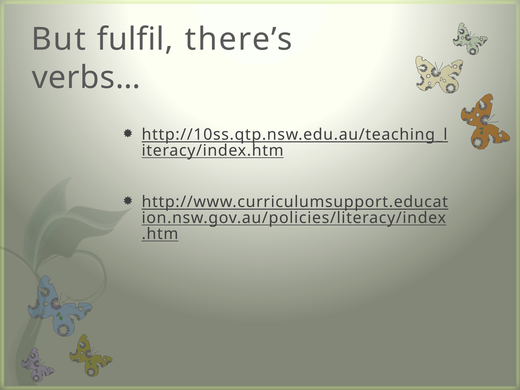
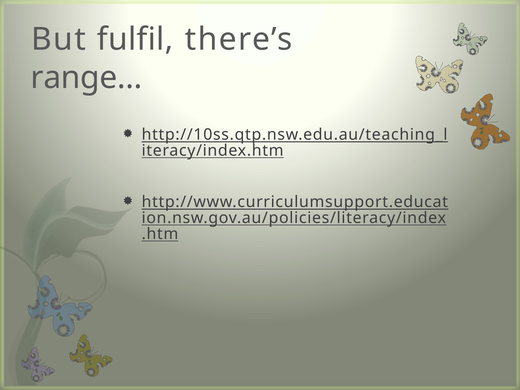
verbs…: verbs… -> range…
